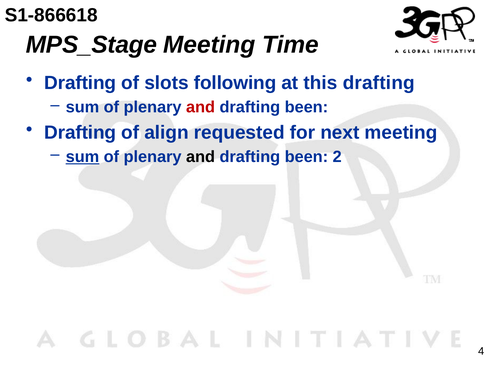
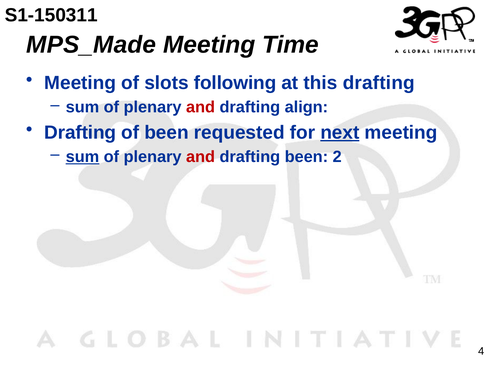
S1-866618: S1-866618 -> S1-150311
MPS_Stage: MPS_Stage -> MPS_Made
Drafting at (80, 83): Drafting -> Meeting
been at (306, 107): been -> align
of align: align -> been
next underline: none -> present
and at (201, 157) colour: black -> red
